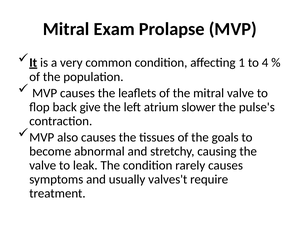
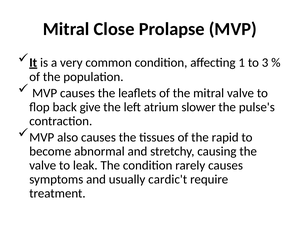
Exam: Exam -> Close
4: 4 -> 3
goals: goals -> rapid
valves't: valves't -> cardic't
